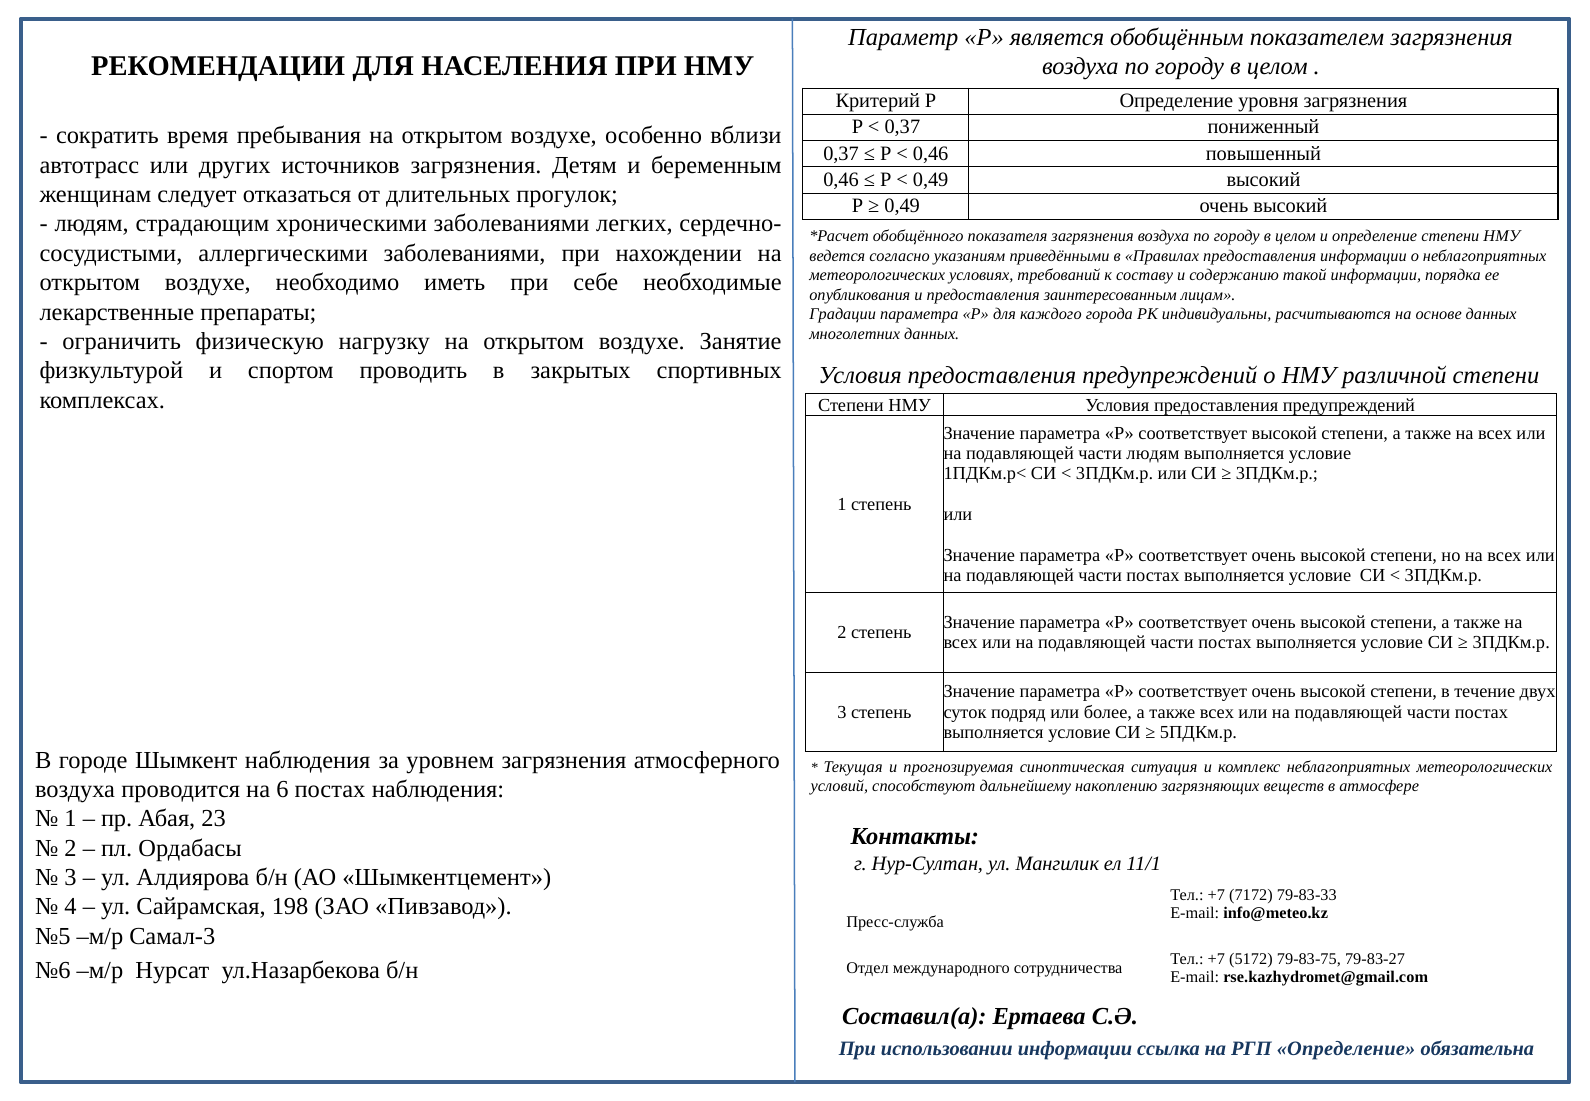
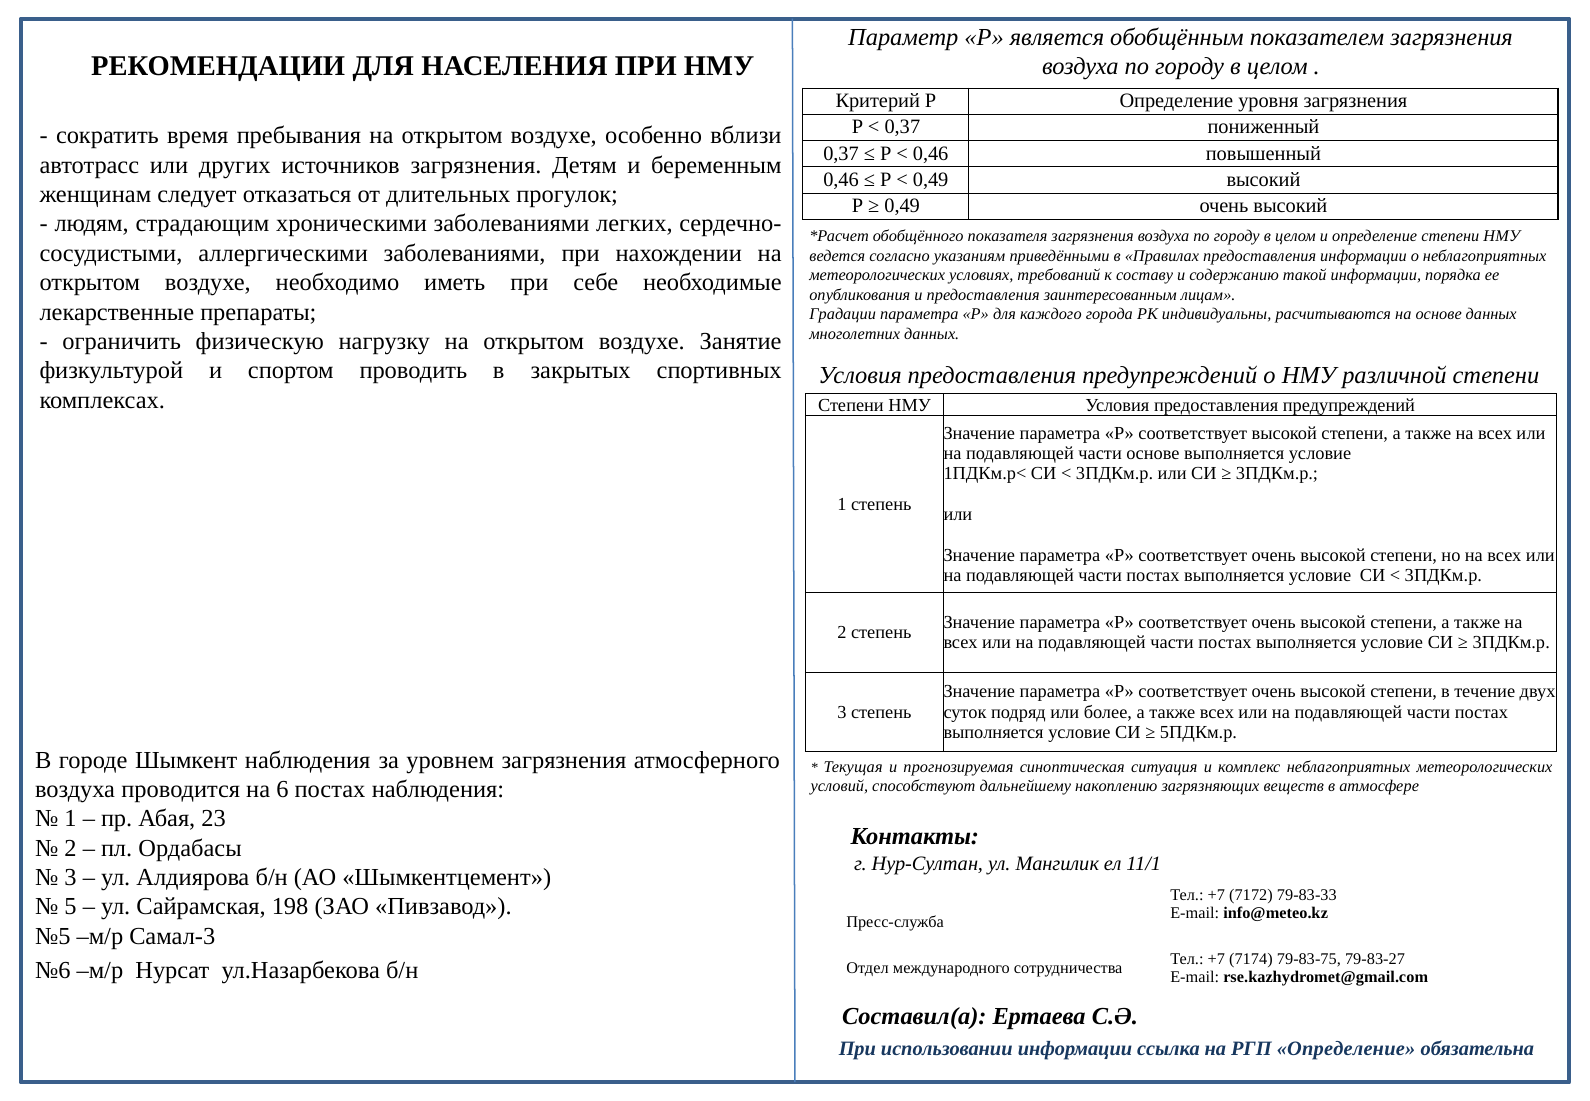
части людям: людям -> основе
4: 4 -> 5
5172: 5172 -> 7174
